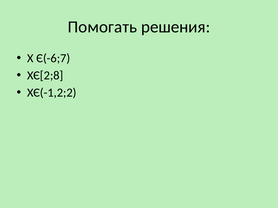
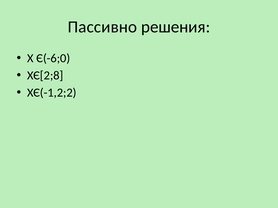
Помогать: Помогать -> Пассивно
Є(-6;7: Є(-6;7 -> Є(-6;0
